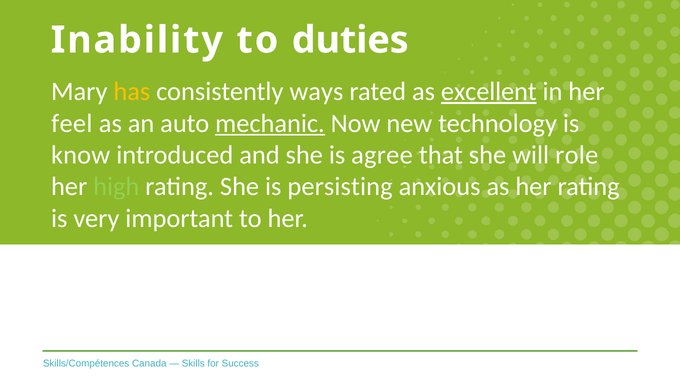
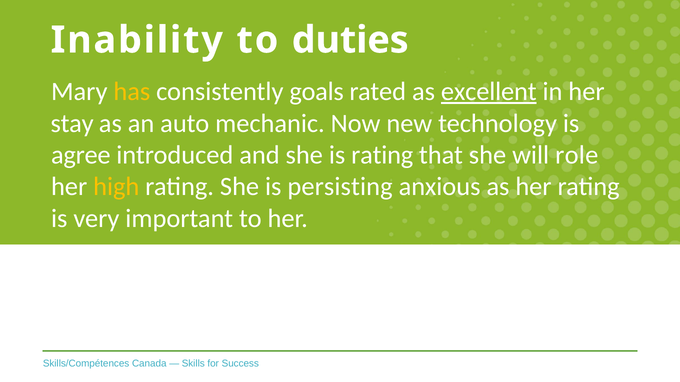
ways: ways -> goals
feel: feel -> stay
mechanic underline: present -> none
know: know -> agree
is agree: agree -> rating
high colour: light green -> yellow
